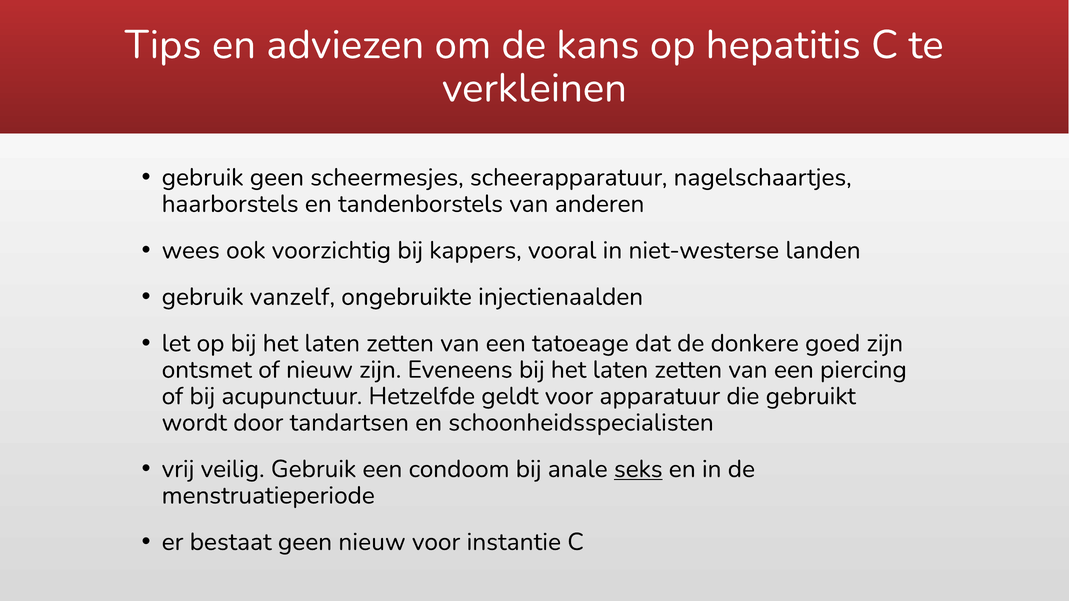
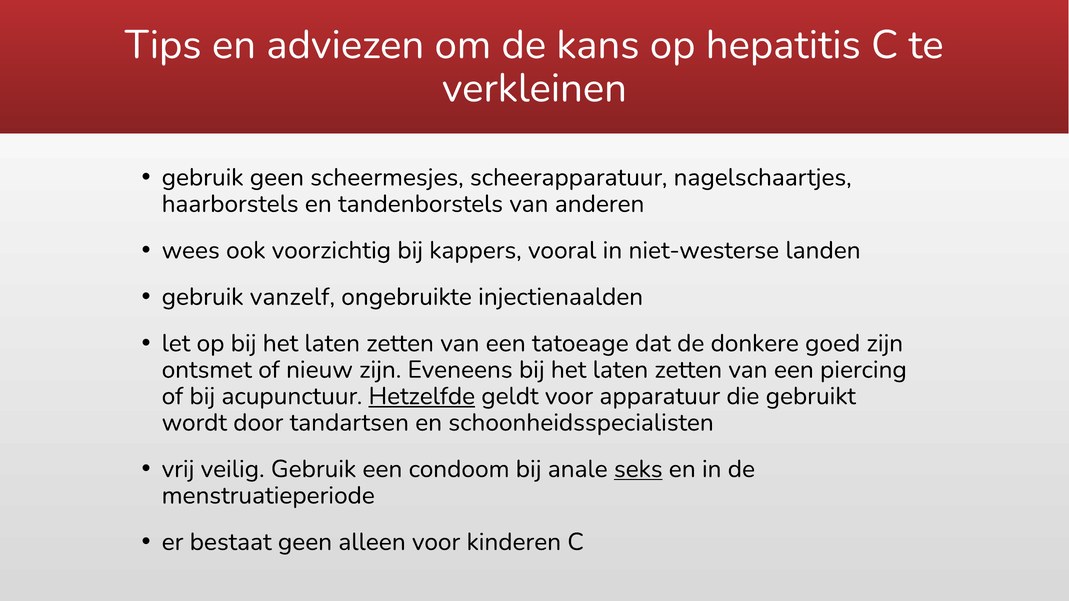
Hetzelfde underline: none -> present
geen nieuw: nieuw -> alleen
instantie: instantie -> kinderen
